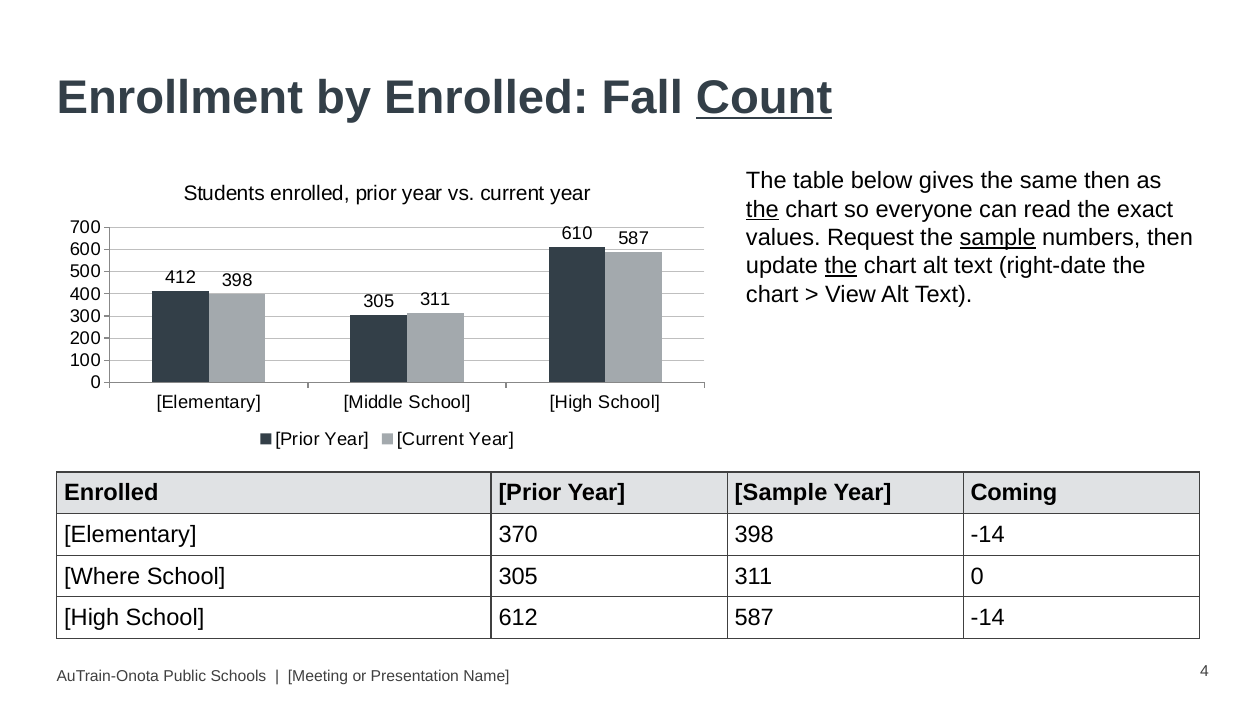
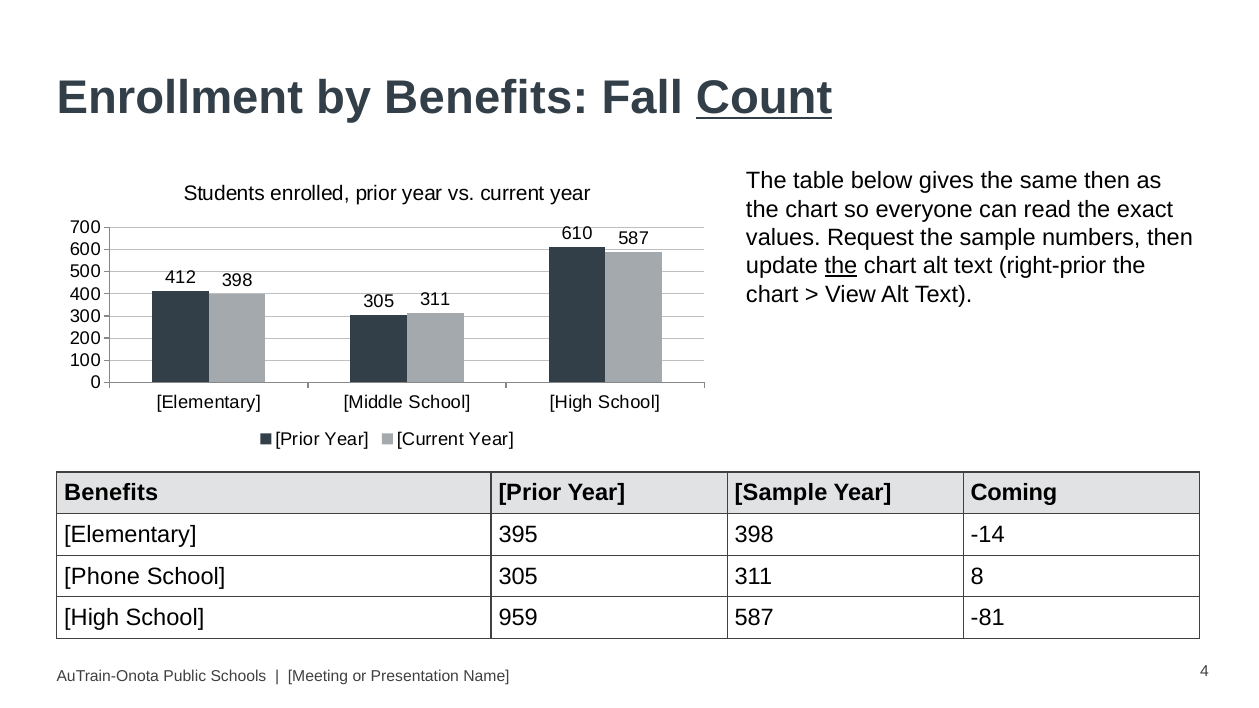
by Enrolled: Enrolled -> Benefits
the at (762, 209) underline: present -> none
sample at (998, 238) underline: present -> none
right-date: right-date -> right-prior
Enrolled at (111, 493): Enrolled -> Benefits
370: 370 -> 395
Where: Where -> Phone
311 0: 0 -> 8
612: 612 -> 959
587 -14: -14 -> -81
